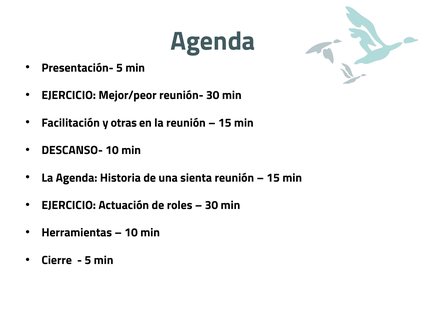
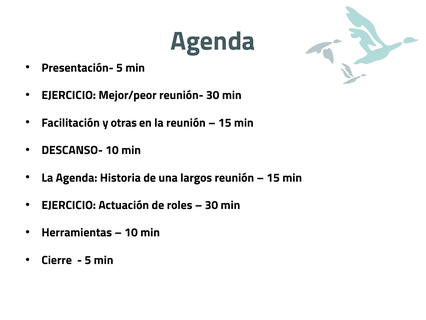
sienta: sienta -> largos
